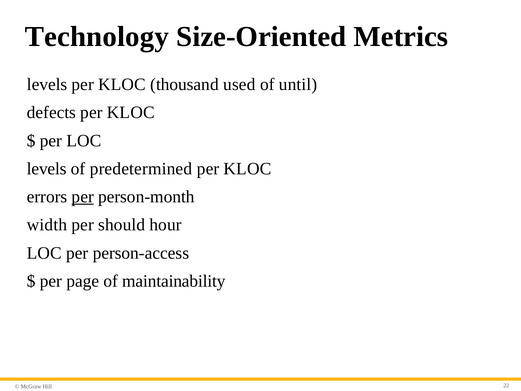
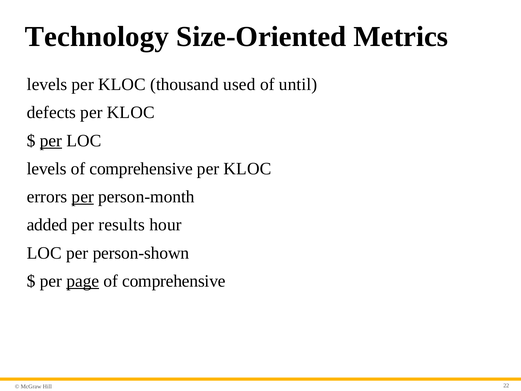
per at (51, 141) underline: none -> present
predetermined at (141, 169): predetermined -> comprehensive
width: width -> added
should: should -> results
person-access: person-access -> person-shown
page underline: none -> present
maintainability at (174, 281): maintainability -> comprehensive
